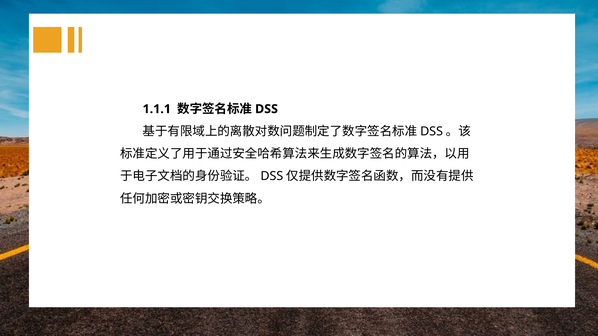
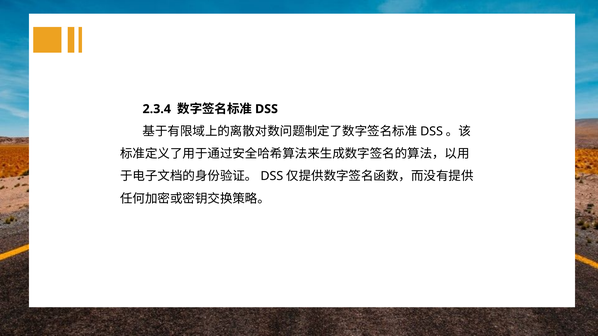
1.1.1: 1.1.1 -> 2.3.4
